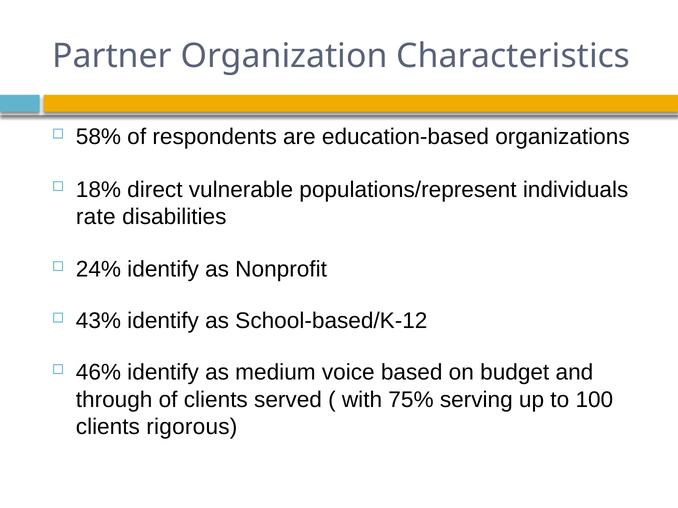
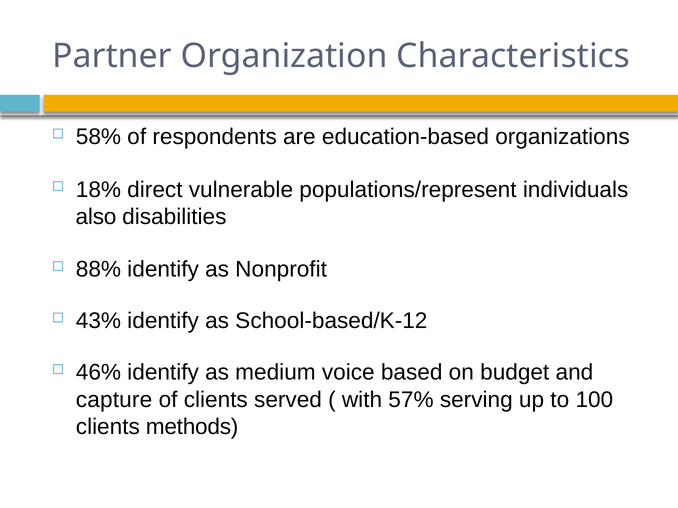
rate: rate -> also
24%: 24% -> 88%
through: through -> capture
75%: 75% -> 57%
rigorous: rigorous -> methods
